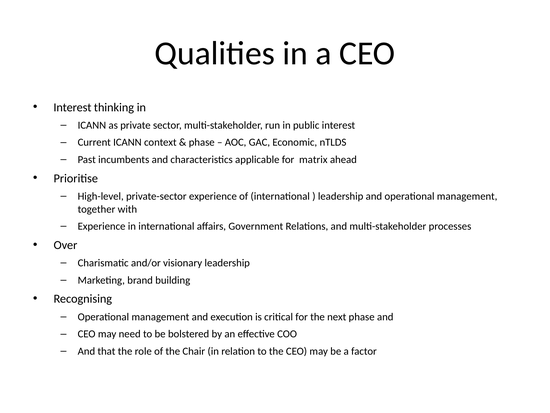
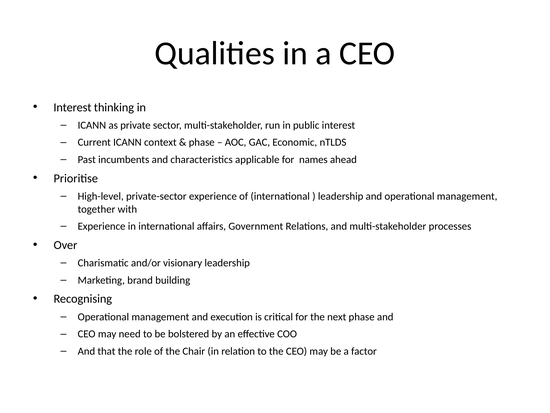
matrix: matrix -> names
